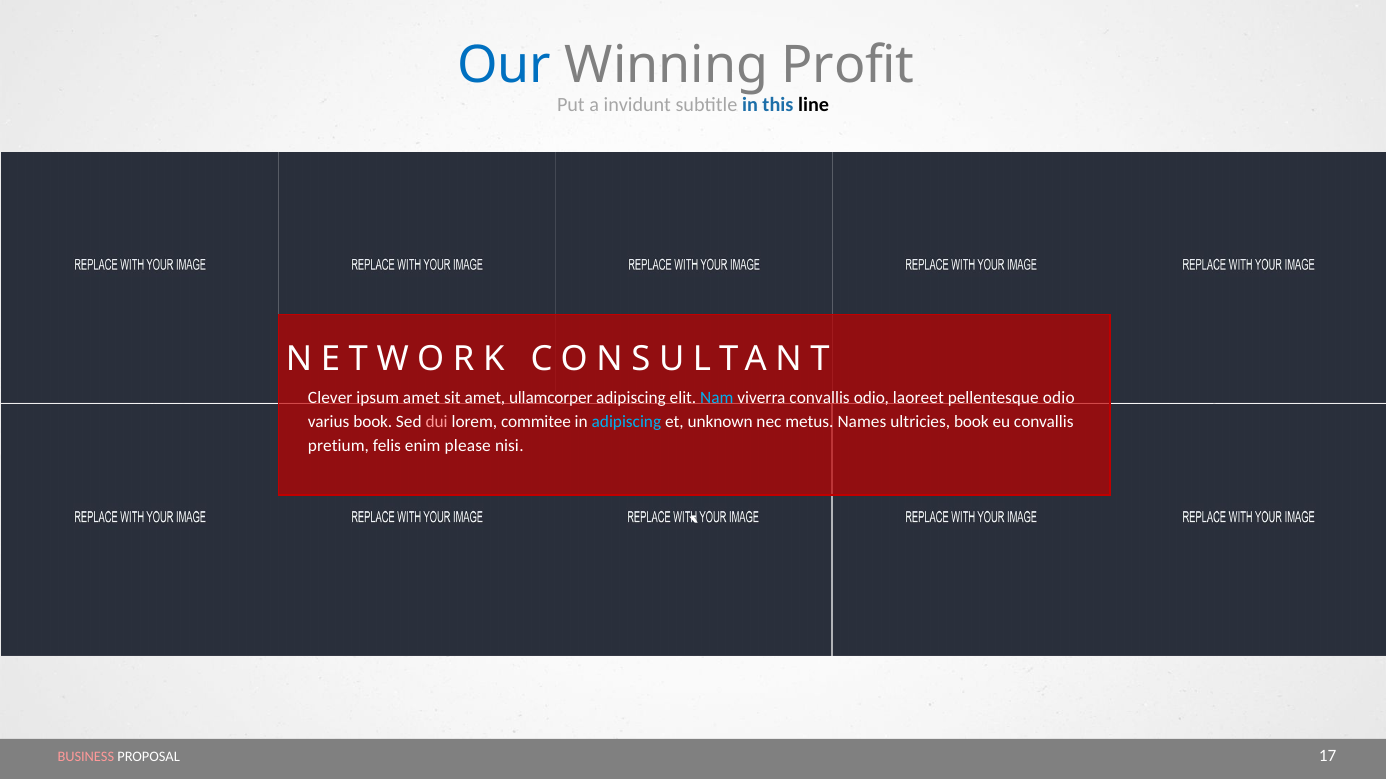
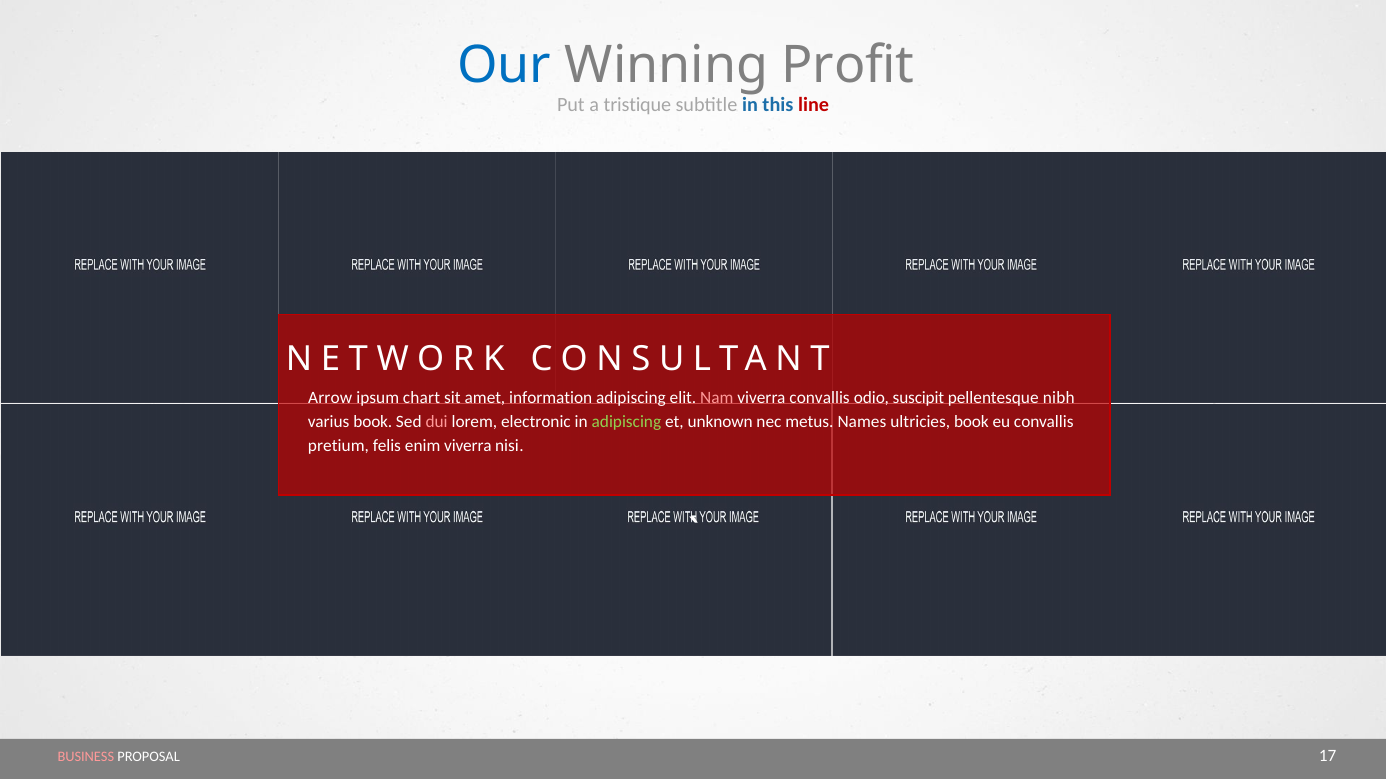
invidunt: invidunt -> tristique
line colour: black -> red
Clever: Clever -> Arrow
ipsum amet: amet -> chart
ullamcorper: ullamcorper -> information
Nam colour: light blue -> pink
laoreet: laoreet -> suscipit
pellentesque odio: odio -> nibh
commitee: commitee -> electronic
adipiscing at (626, 422) colour: light blue -> light green
enim please: please -> viverra
